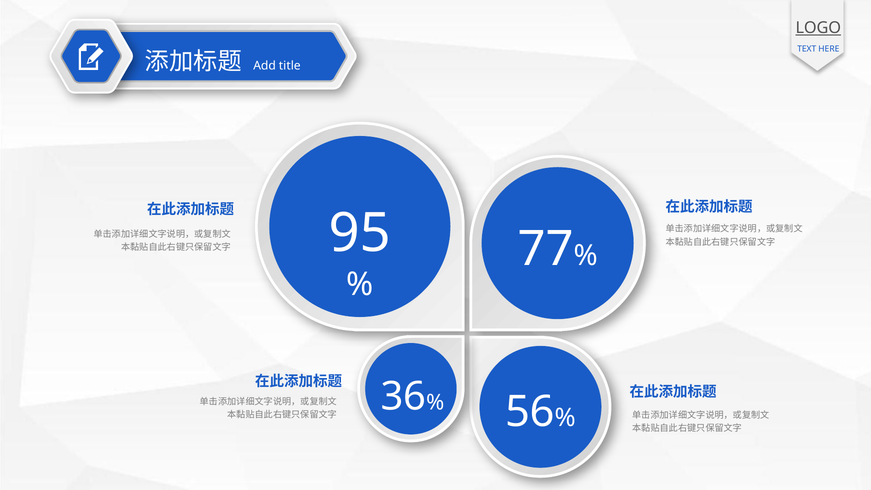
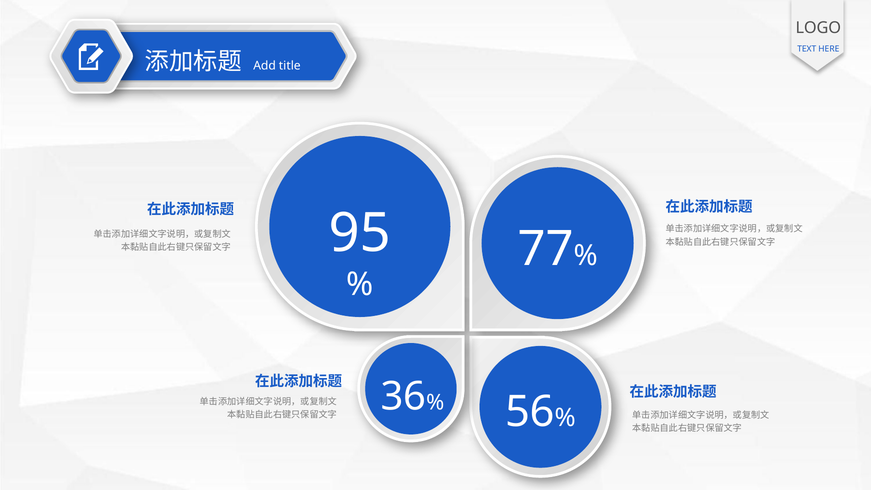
LOGO underline: present -> none
